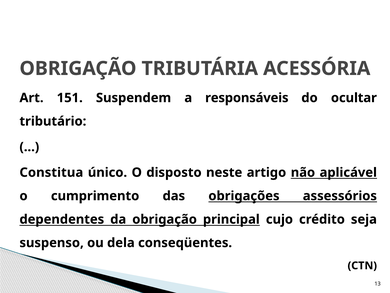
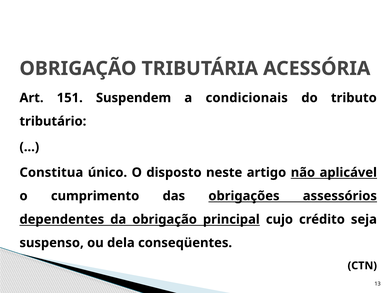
responsáveis: responsáveis -> condicionais
ocultar: ocultar -> tributo
